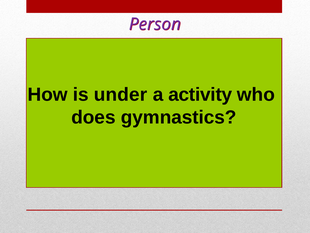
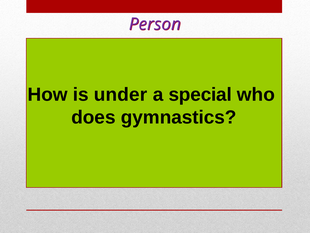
activity: activity -> special
